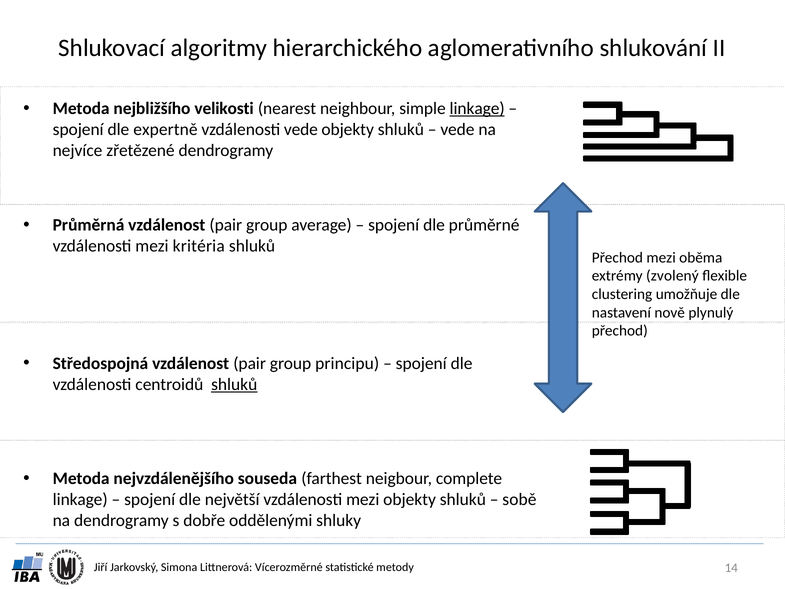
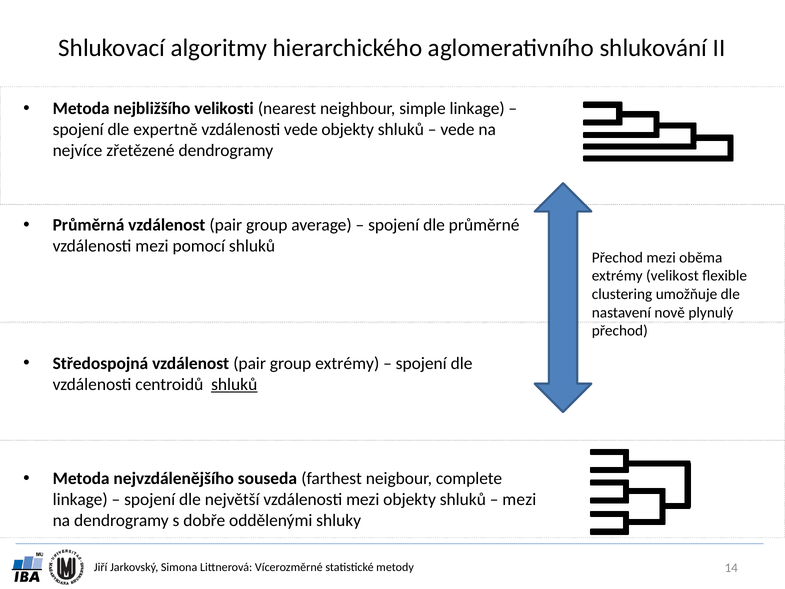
linkage at (477, 109) underline: present -> none
kritéria: kritéria -> pomocí
zvolený: zvolený -> velikost
group principu: principu -> extrémy
sobě at (519, 499): sobě -> mezi
